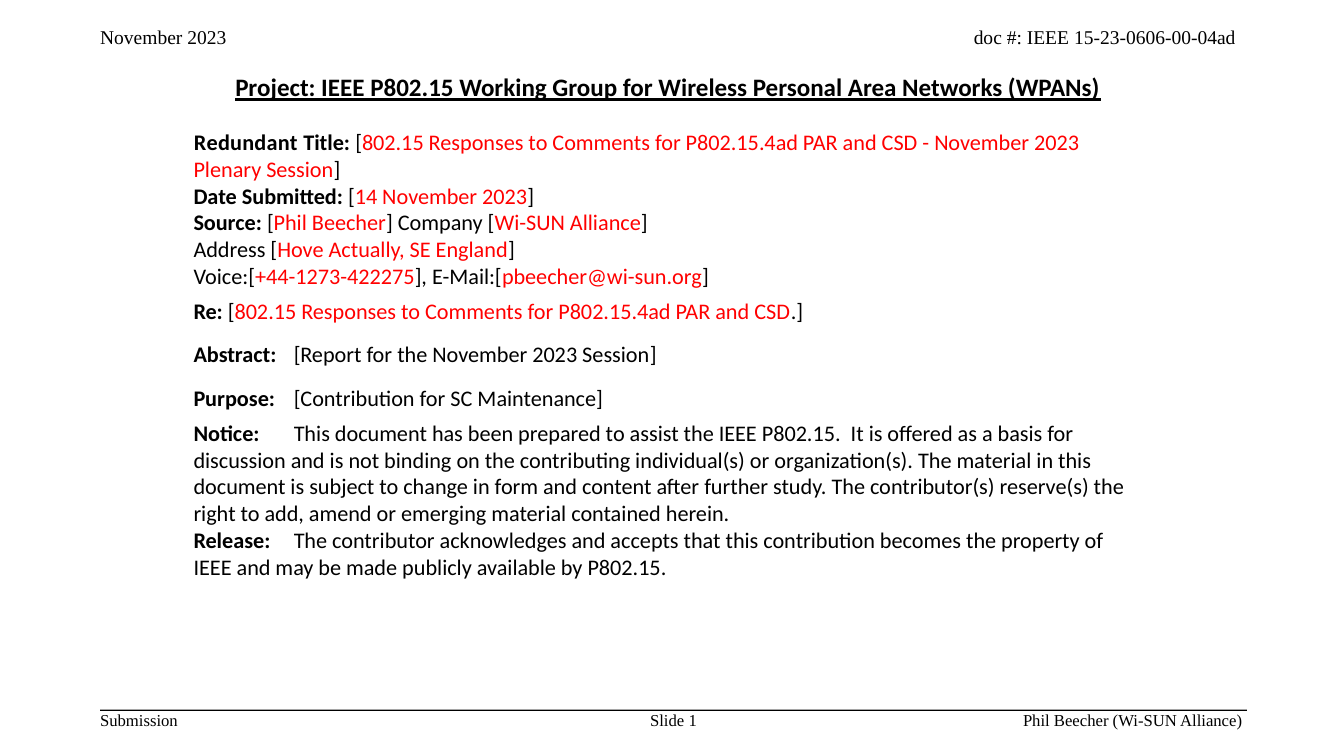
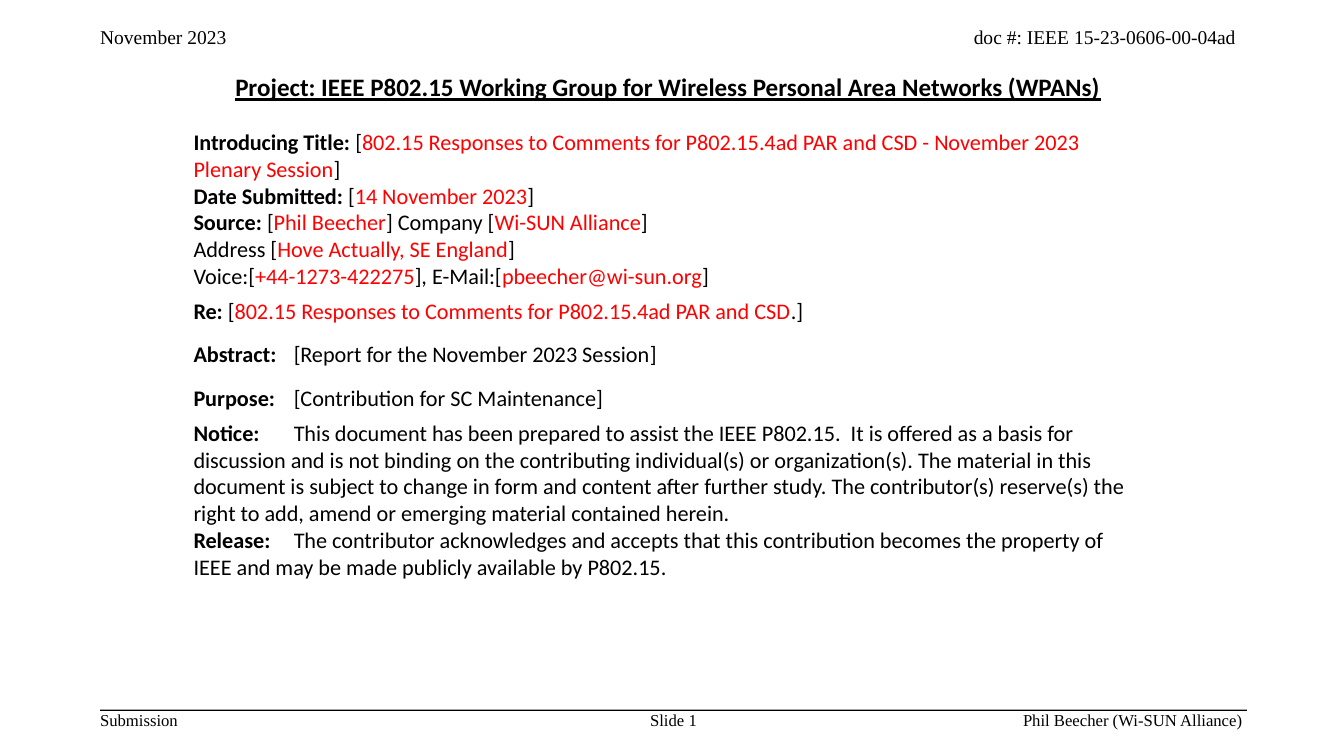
Redundant: Redundant -> Introducing
